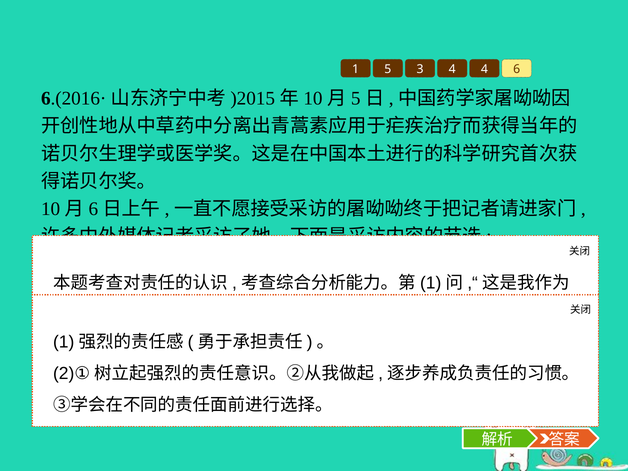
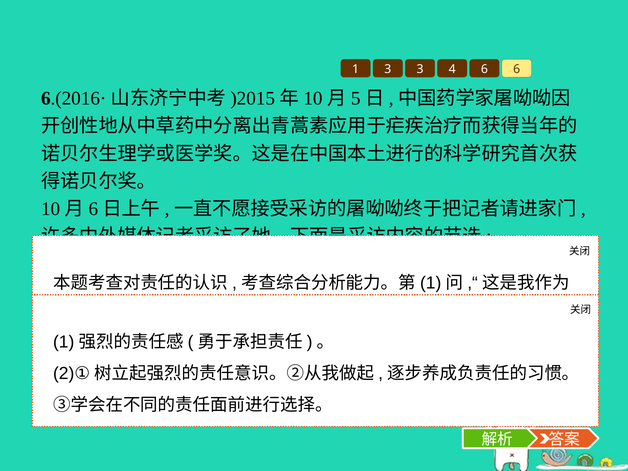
1 5: 5 -> 3
4 4: 4 -> 6
